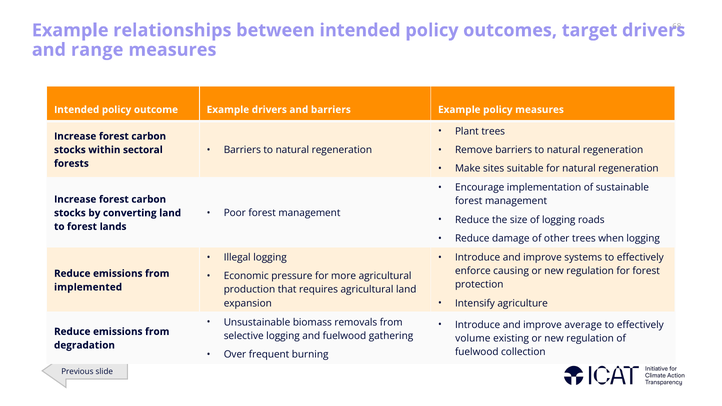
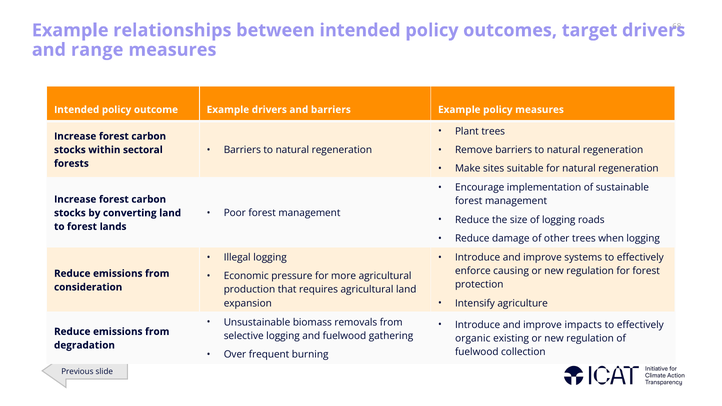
implemented: implemented -> consideration
average: average -> impacts
volume: volume -> organic
